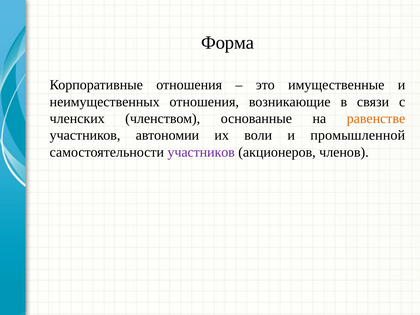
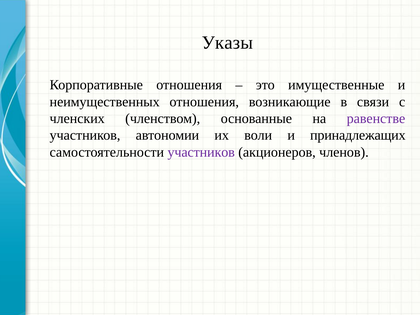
Форма: Форма -> Указы
равенстве colour: orange -> purple
промышленной: промышленной -> принадлежащих
